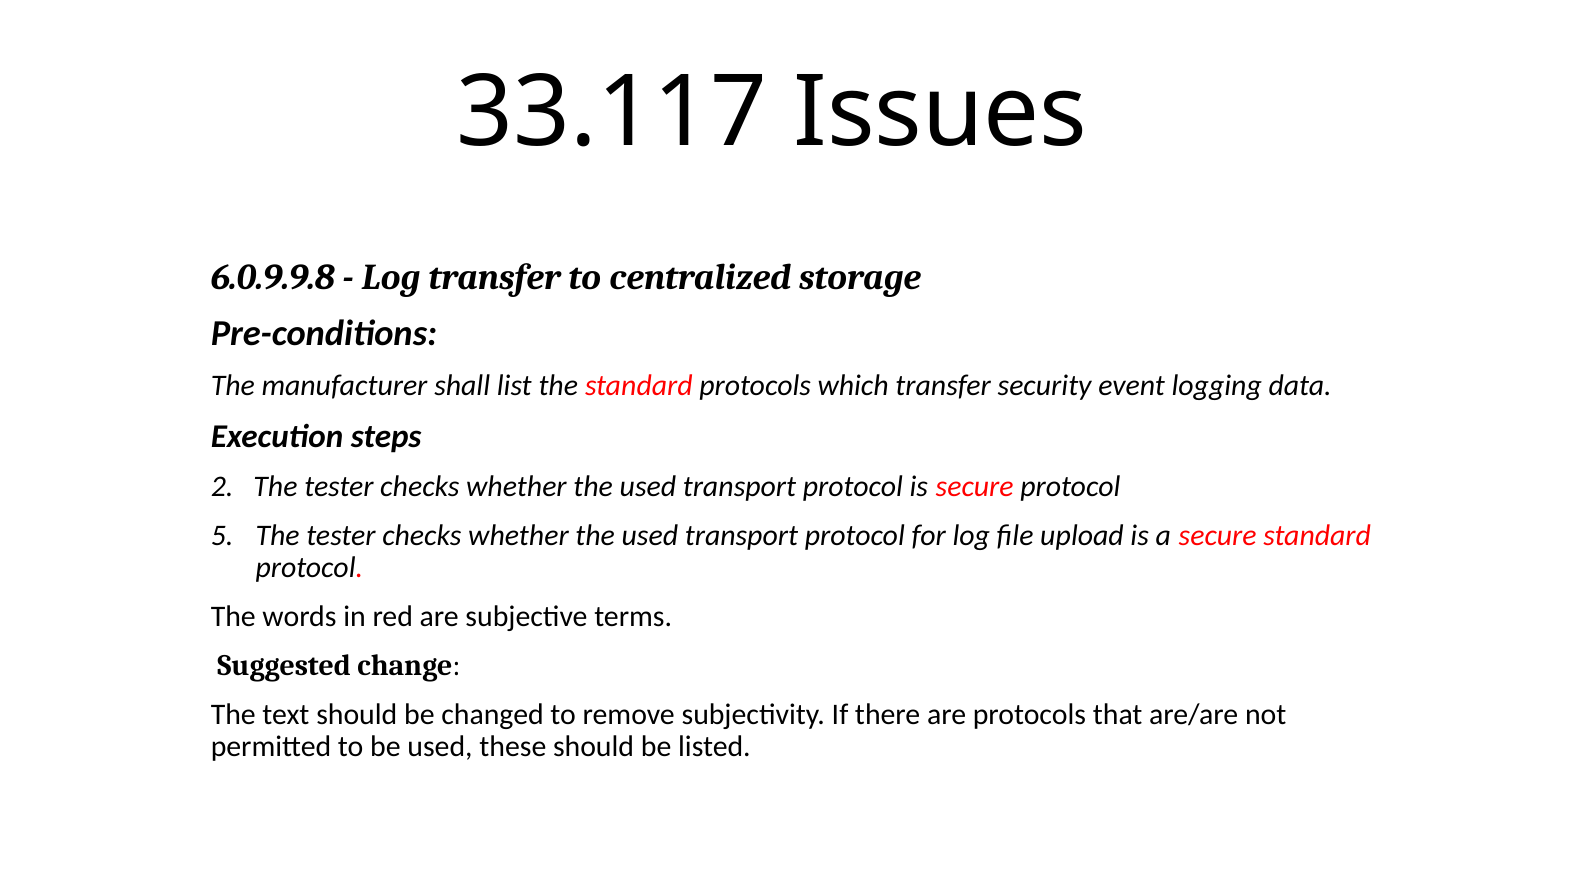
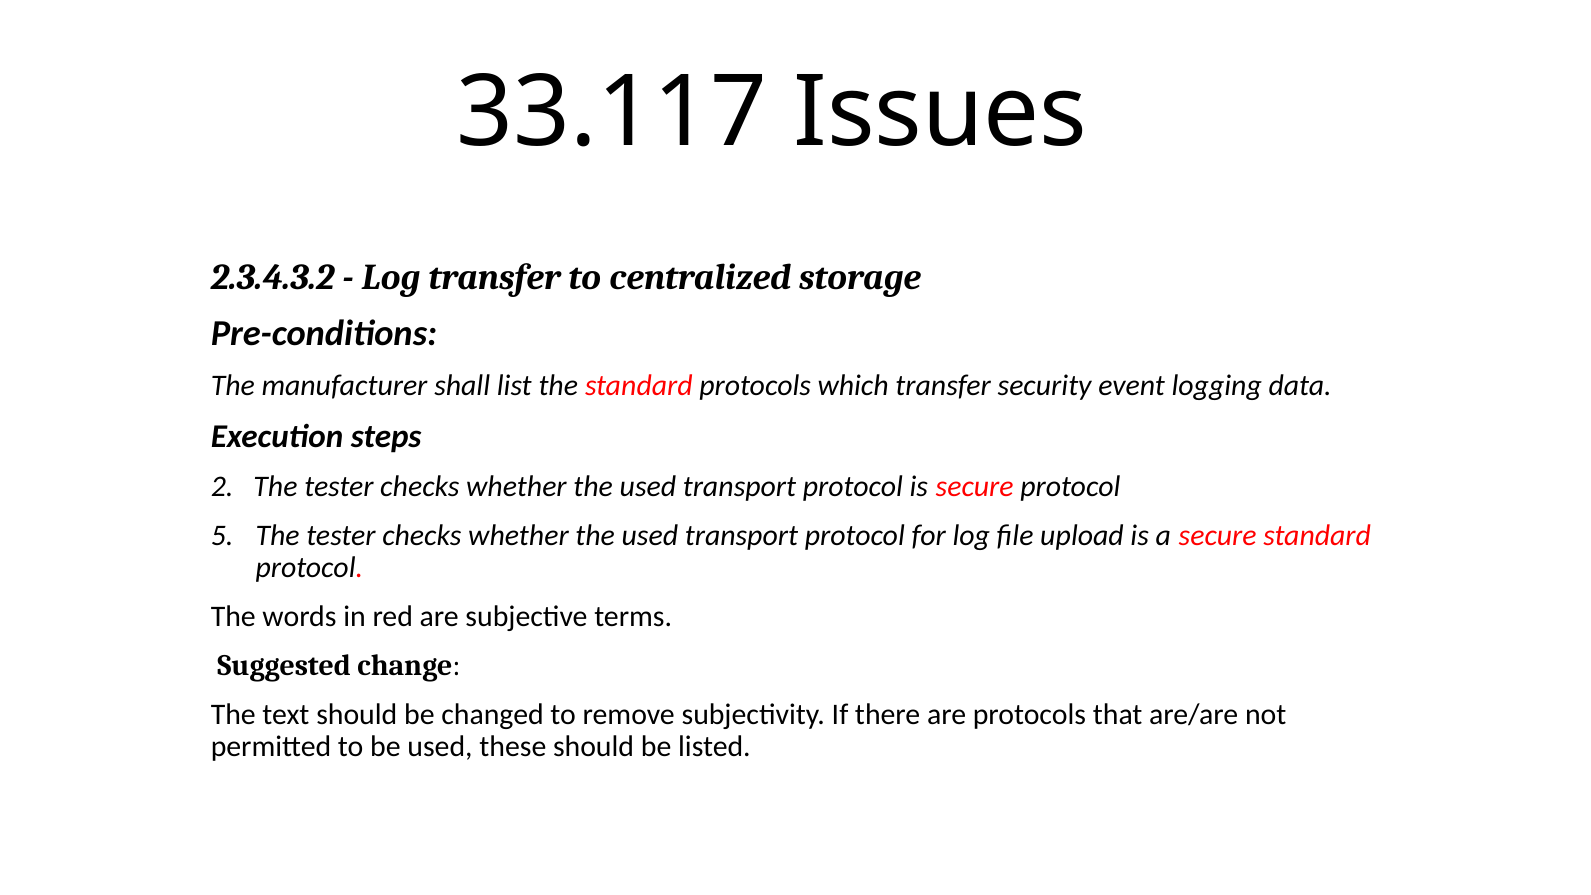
6.0.9.9.8: 6.0.9.9.8 -> 2.3.4.3.2
